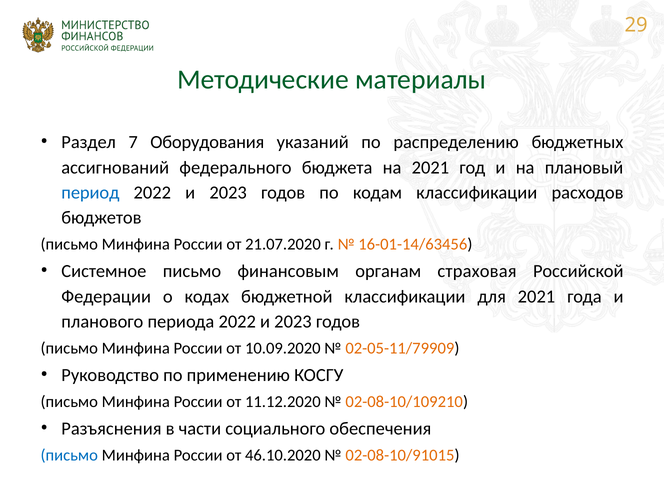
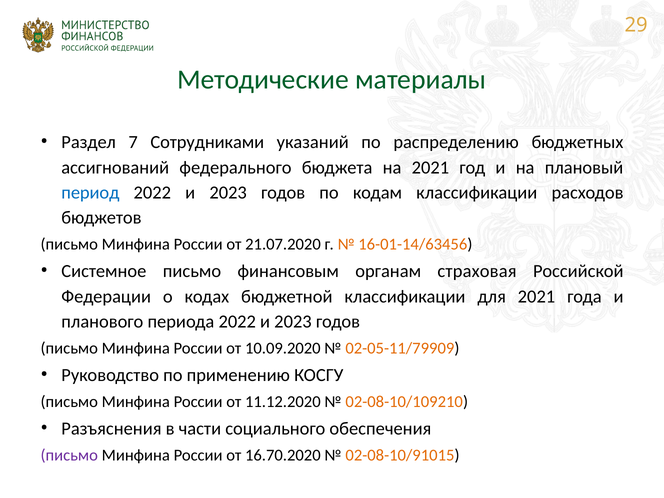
Оборудования: Оборудования -> Сотрудниками
письмо at (69, 455) colour: blue -> purple
46.10.2020: 46.10.2020 -> 16.70.2020
